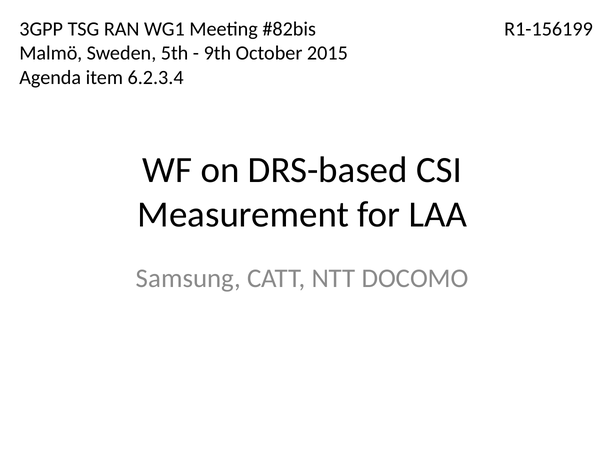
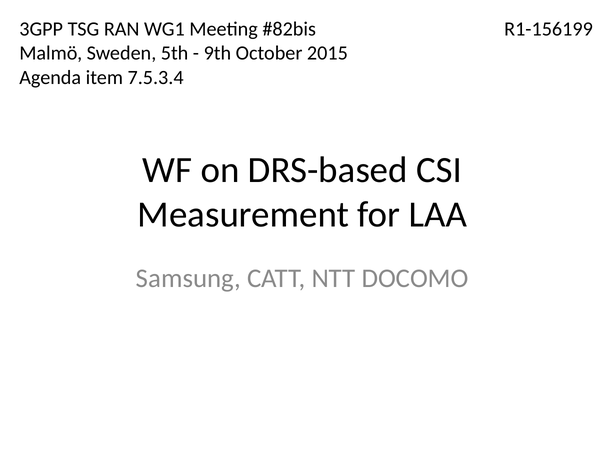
6.2.3.4: 6.2.3.4 -> 7.5.3.4
